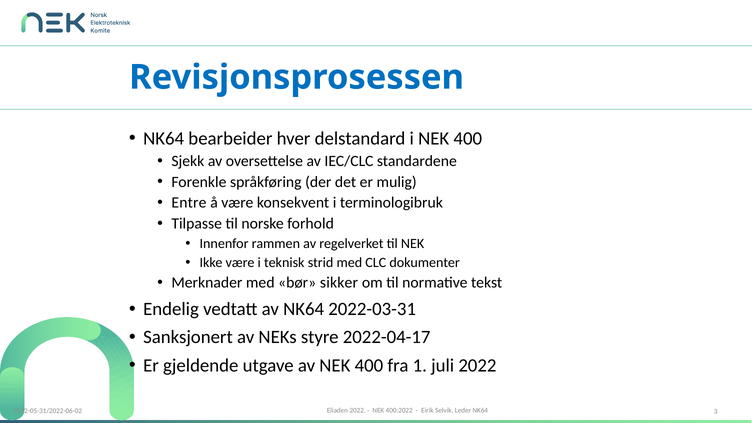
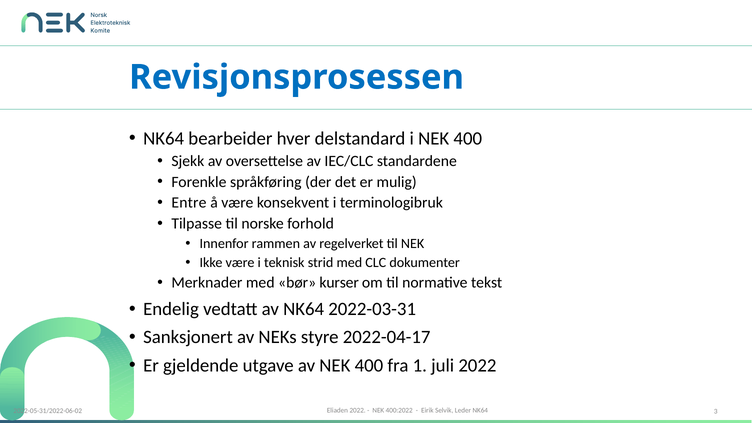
sikker: sikker -> kurser
